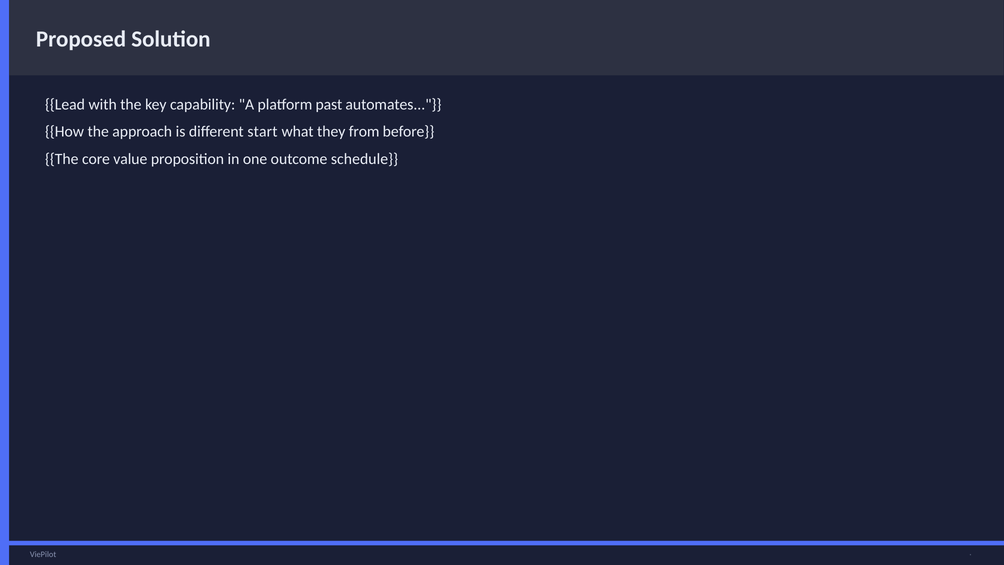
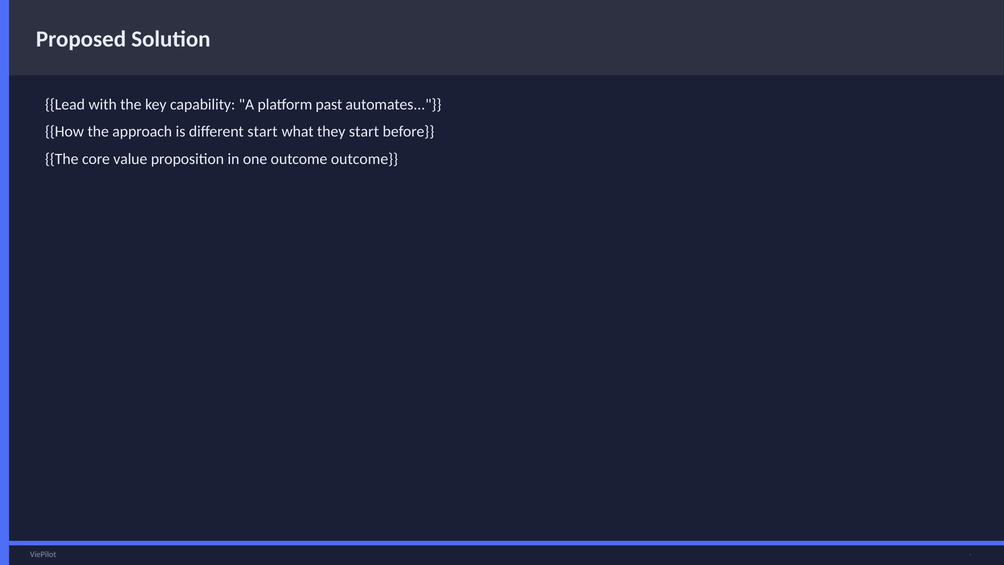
they from: from -> start
outcome schedule: schedule -> outcome
